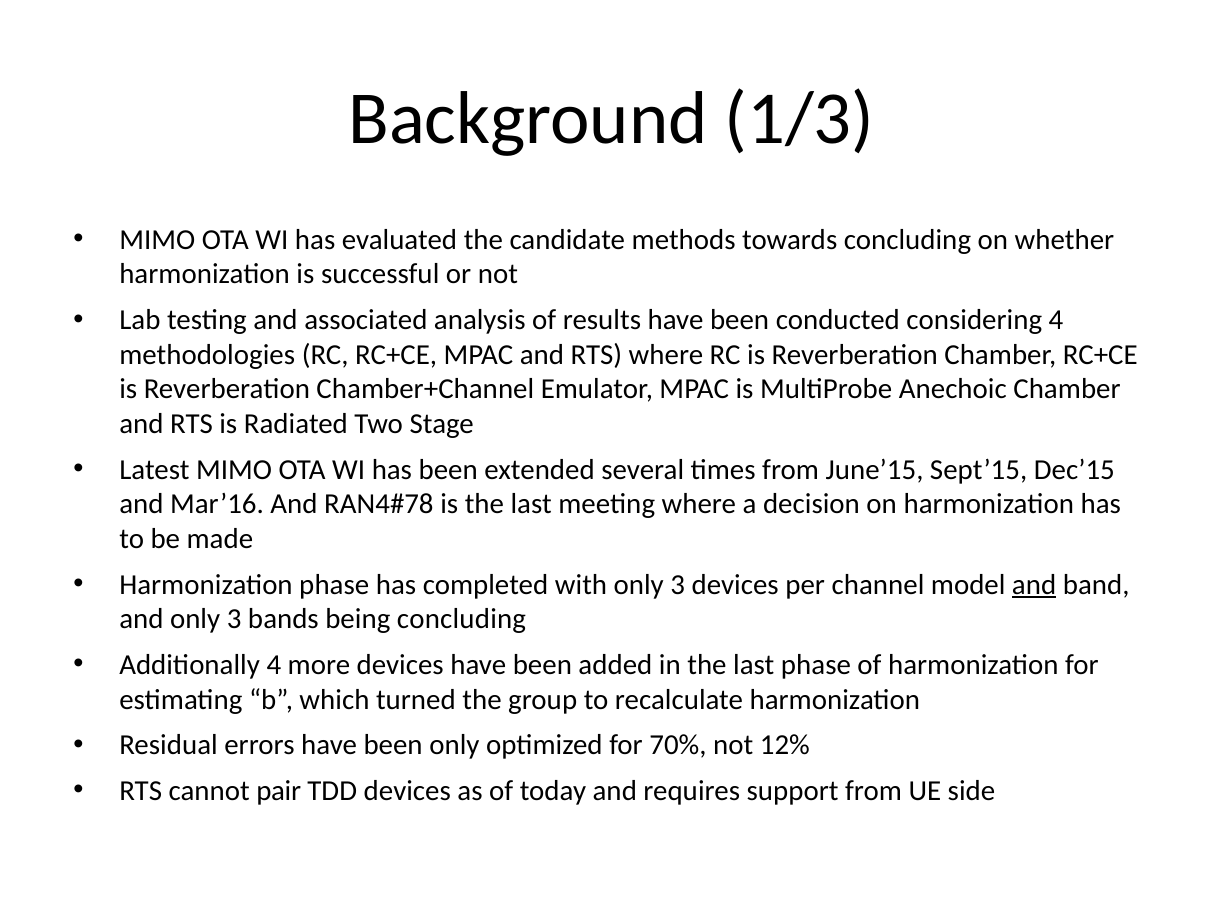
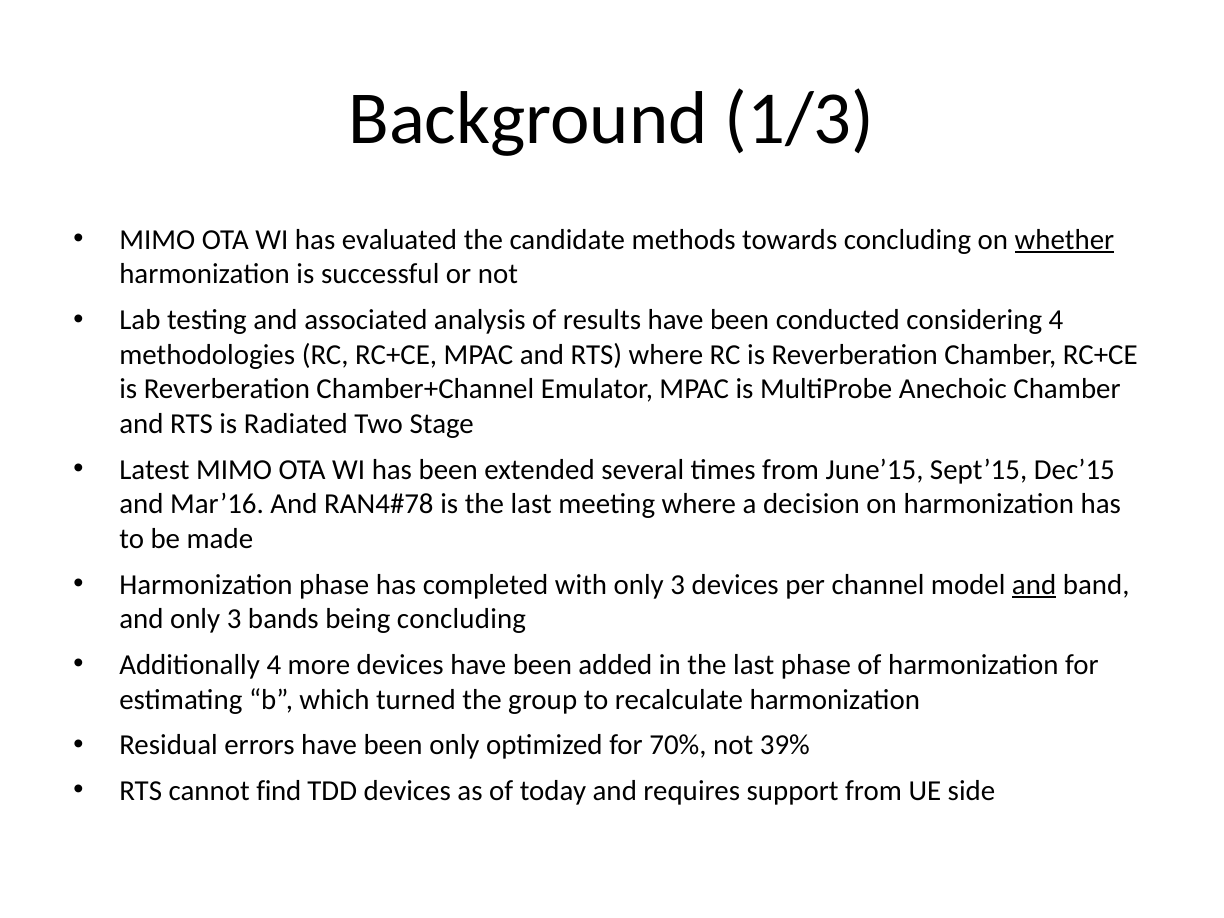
whether underline: none -> present
12%: 12% -> 39%
pair: pair -> find
